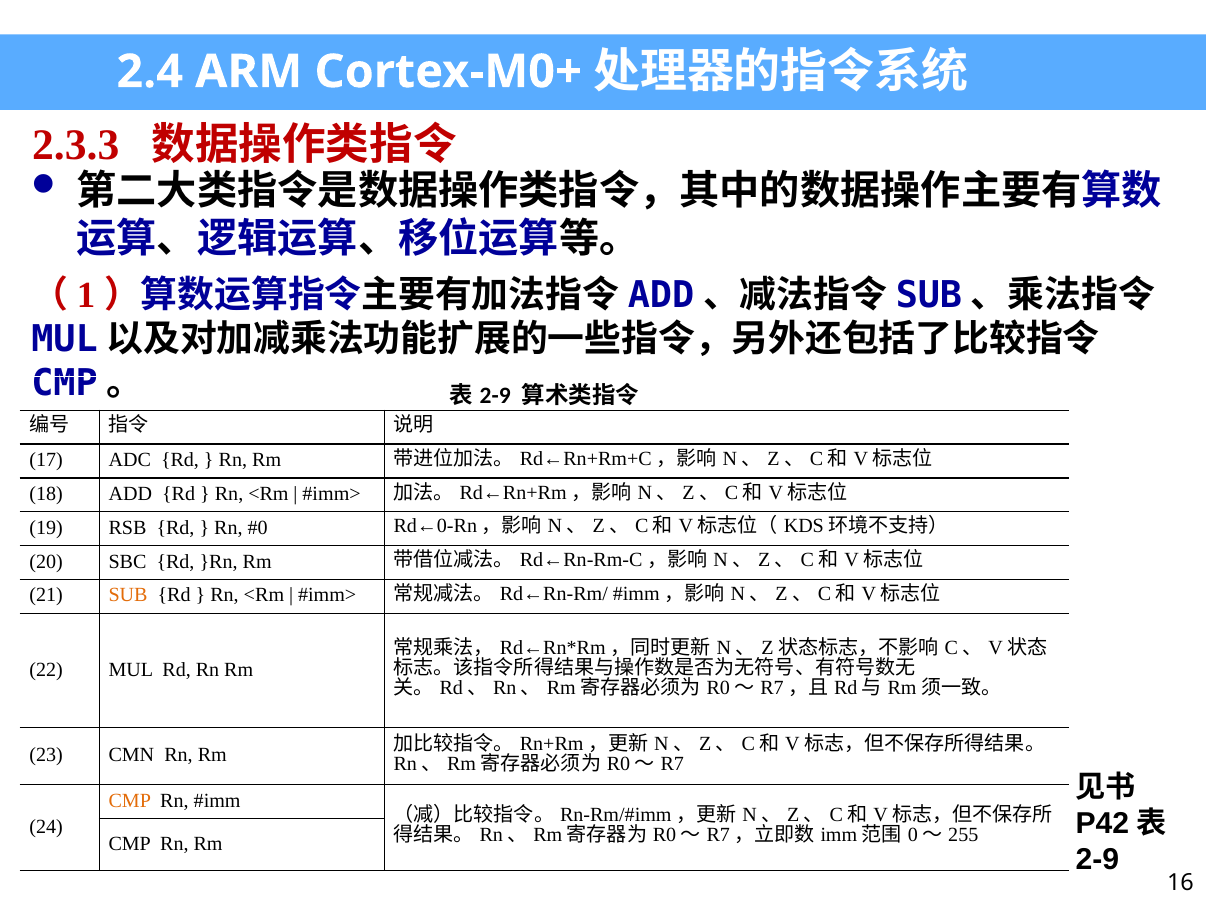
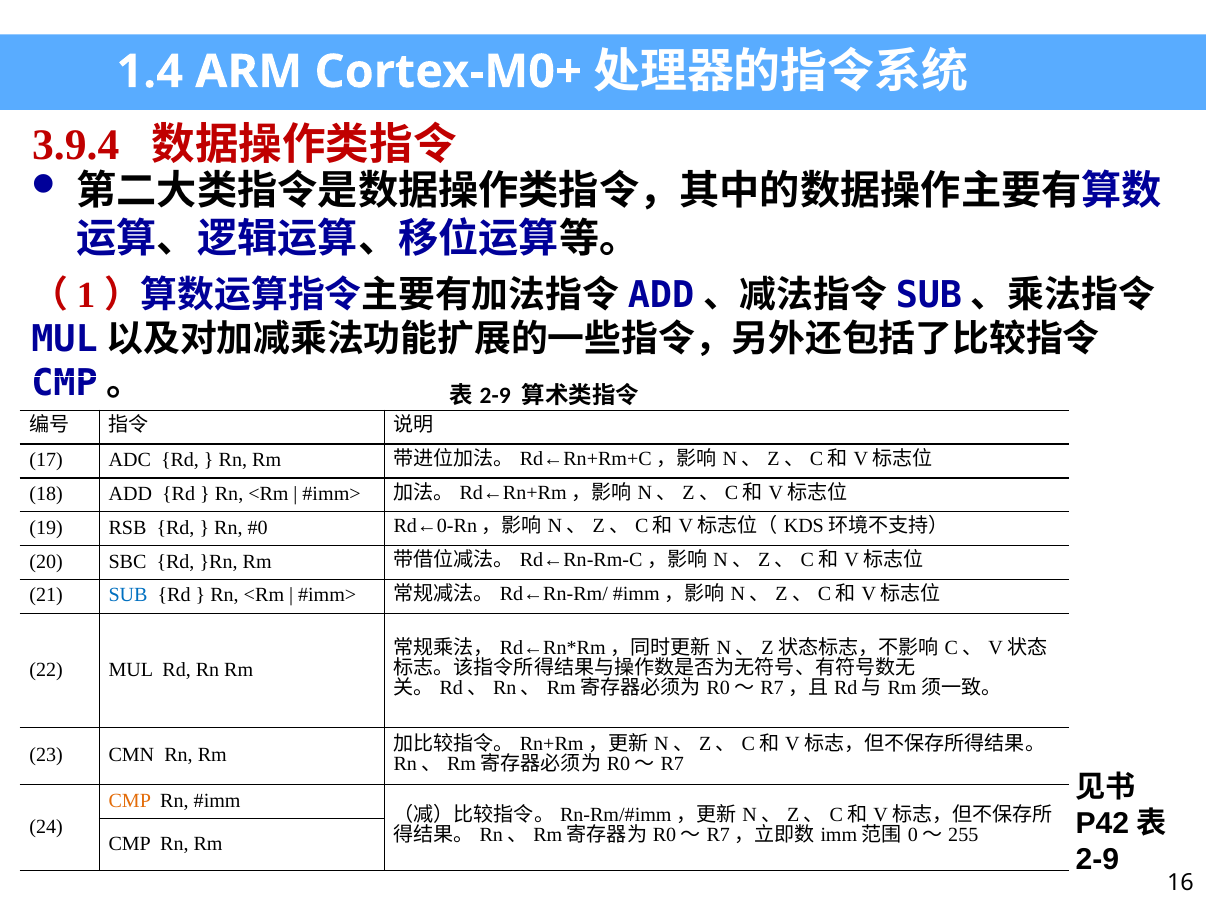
2.4: 2.4 -> 1.4
2.3.3: 2.3.3 -> 3.9.4
SUB colour: orange -> blue
